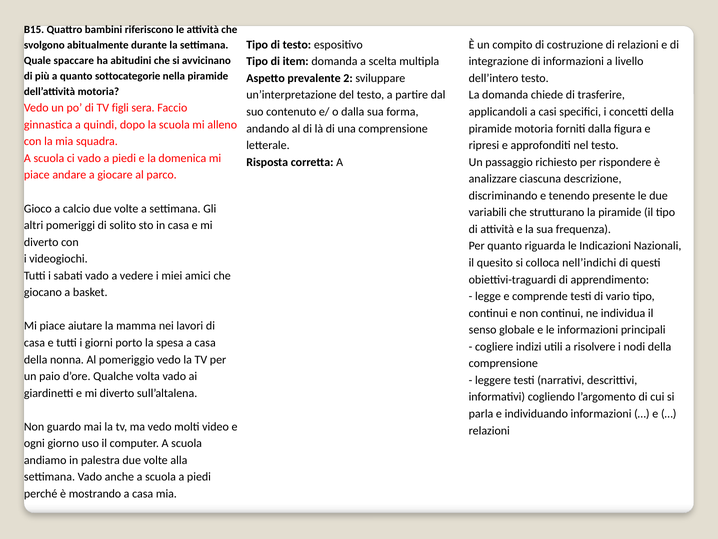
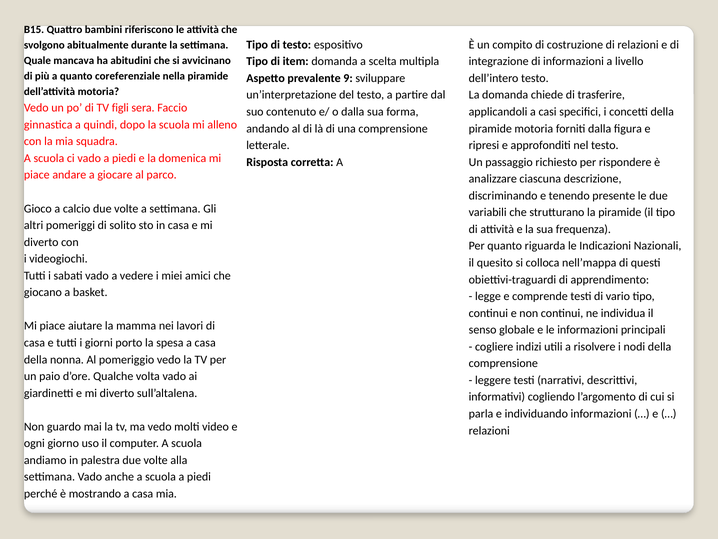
spaccare: spaccare -> mancava
sottocategorie: sottocategorie -> coreferenziale
2: 2 -> 9
nell’indichi: nell’indichi -> nell’mappa
